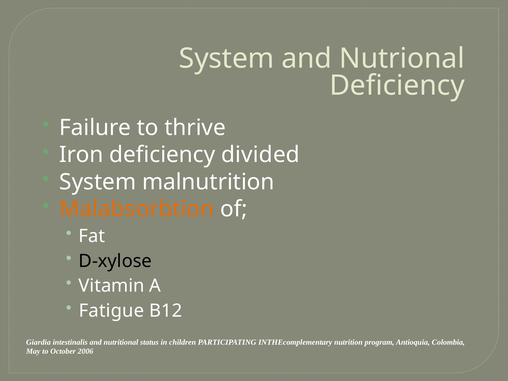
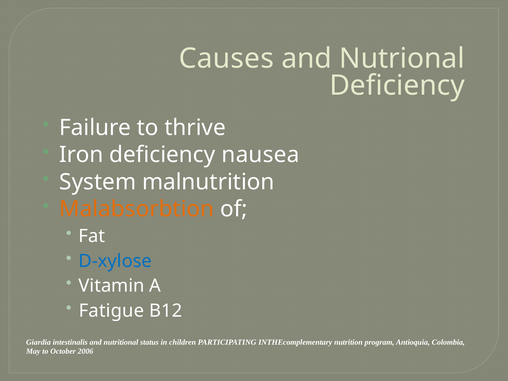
System at (227, 58): System -> Causes
divided: divided -> nausea
D-xylose colour: black -> blue
